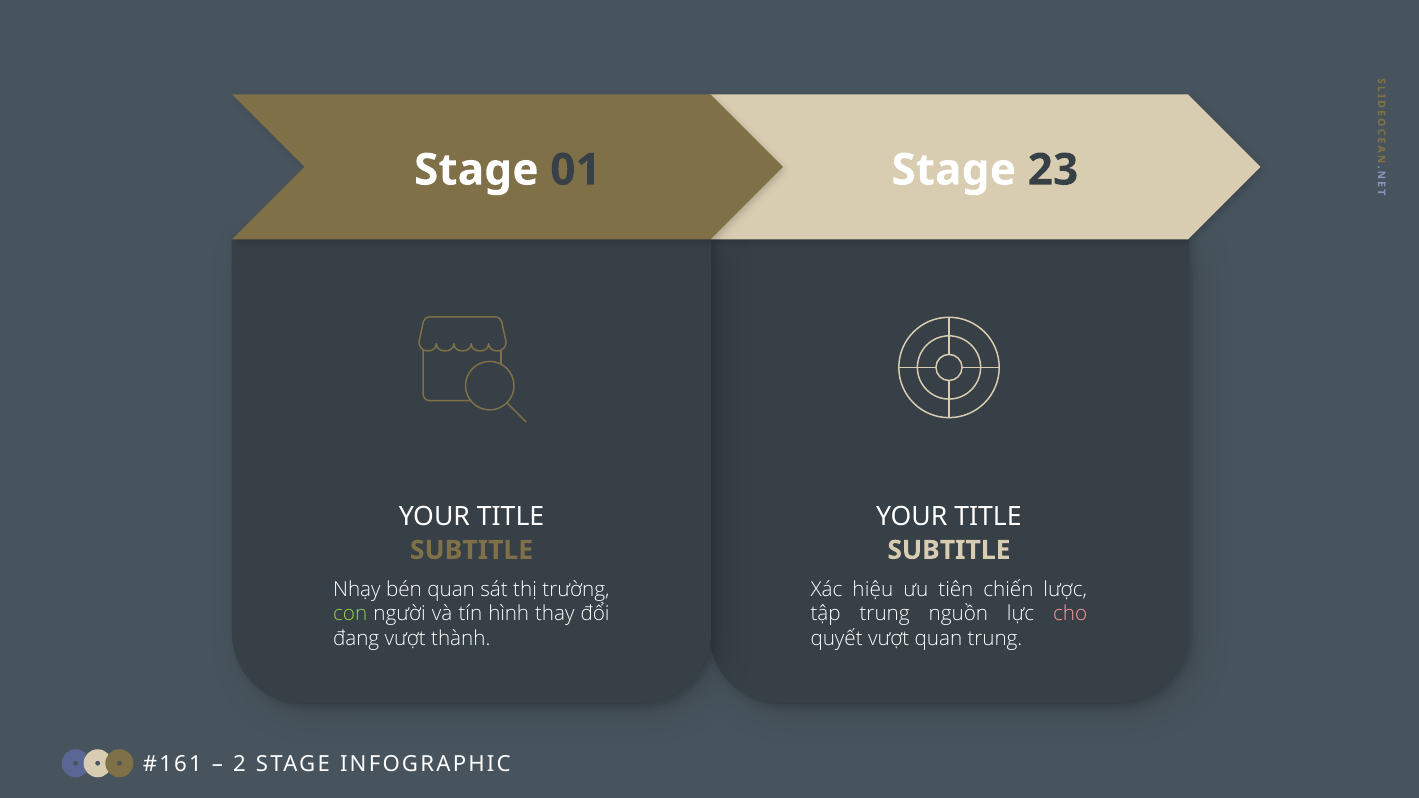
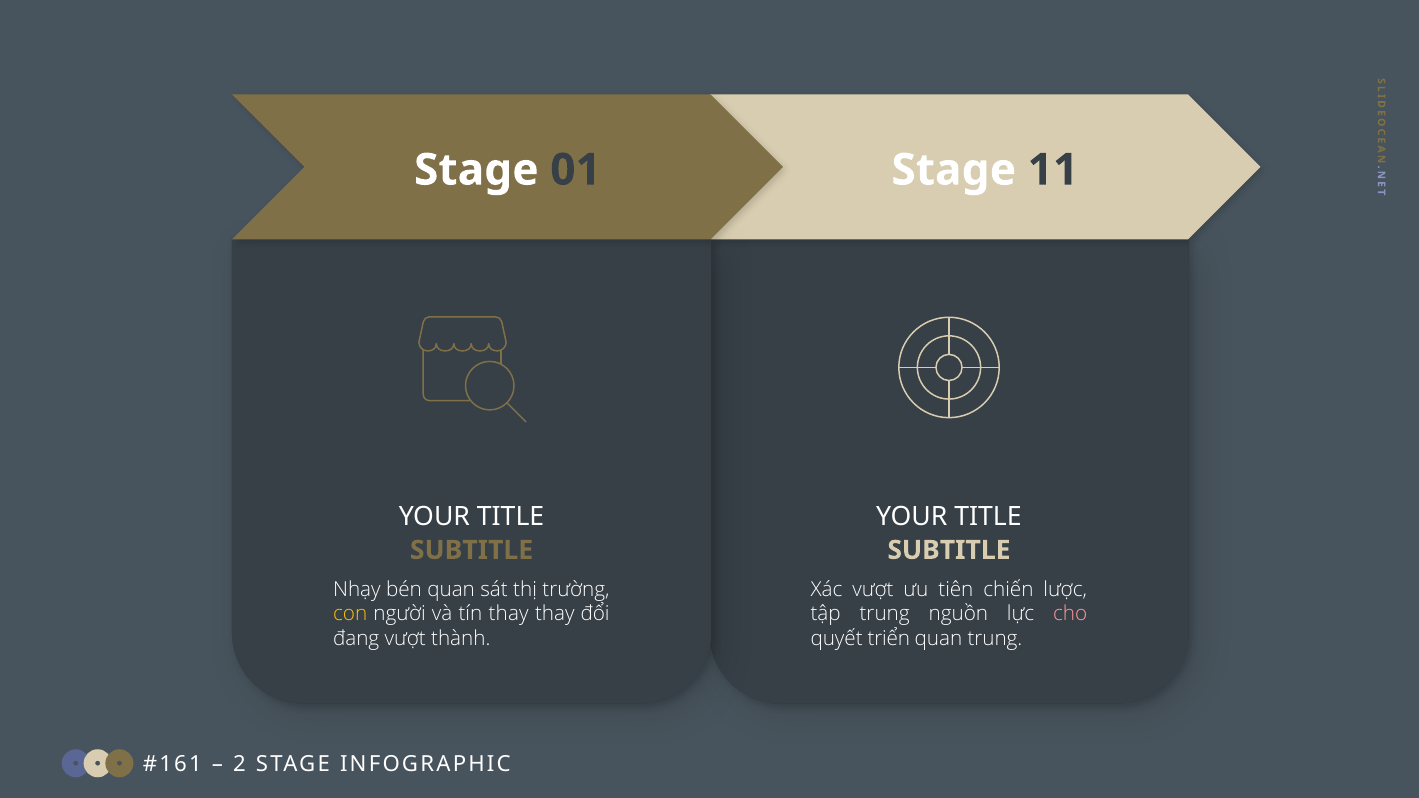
23: 23 -> 11
Xác hiệu: hiệu -> vượt
con colour: light green -> yellow
tín hình: hình -> thay
quyết vượt: vượt -> triển
